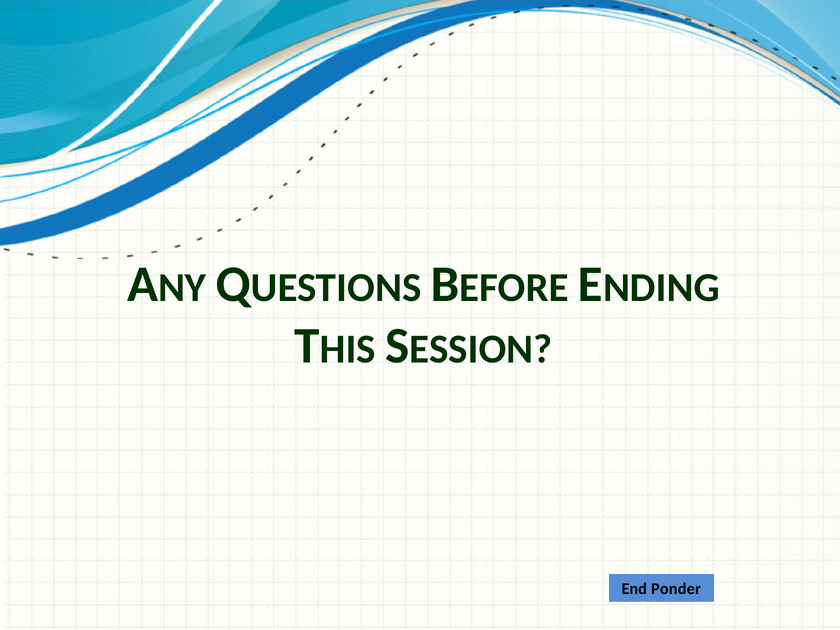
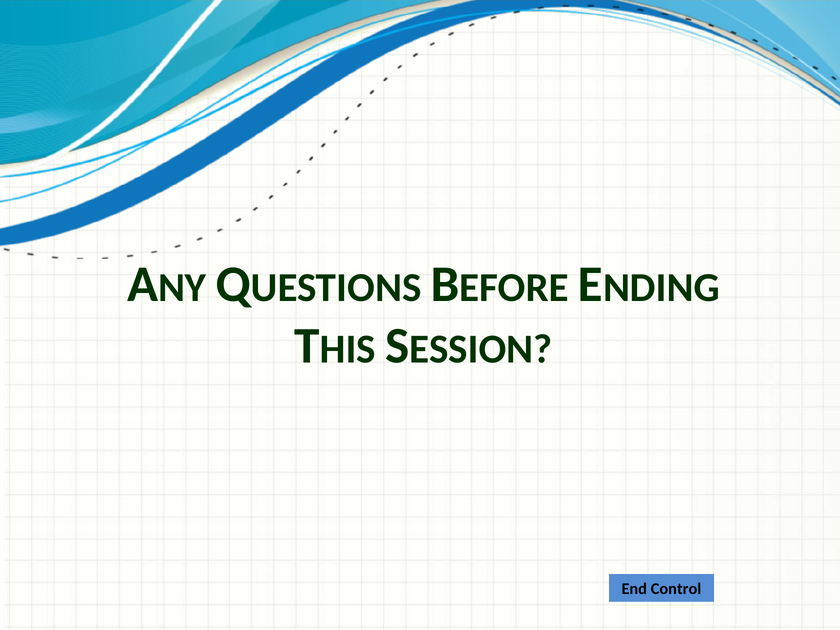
Ponder: Ponder -> Control
